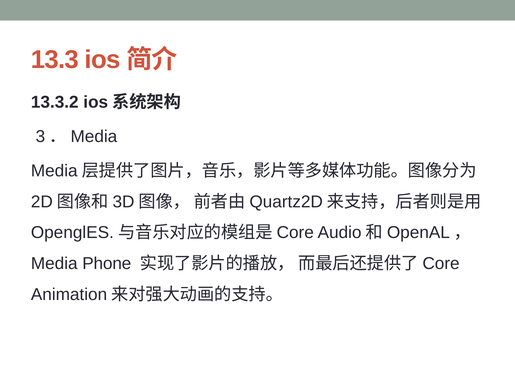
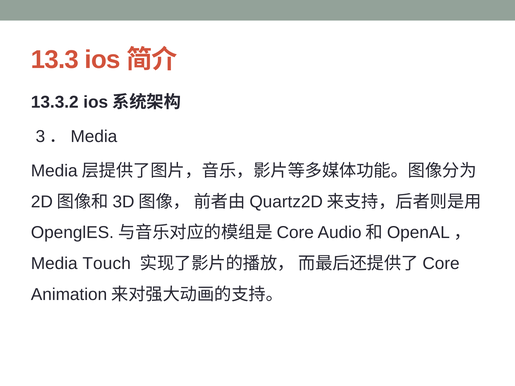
Phone: Phone -> Touch
